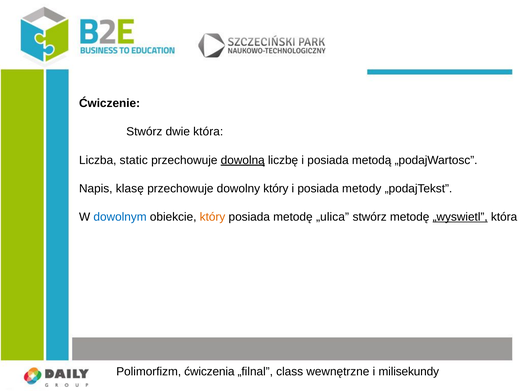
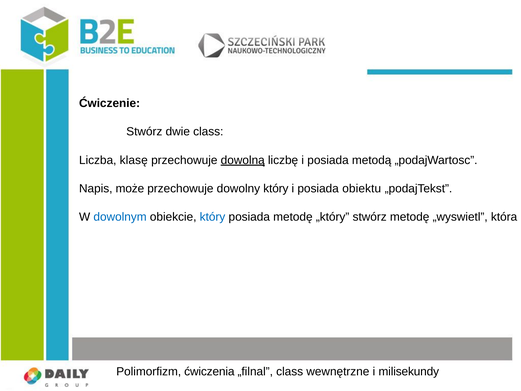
dwie która: która -> class
static: static -> klasę
klasę: klasę -> może
metody: metody -> obiektu
który at (213, 217) colour: orange -> blue
„ulica: „ulica -> „który
„wyswietl underline: present -> none
